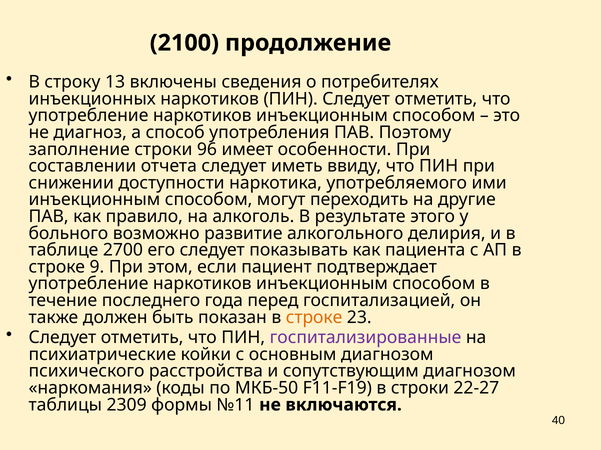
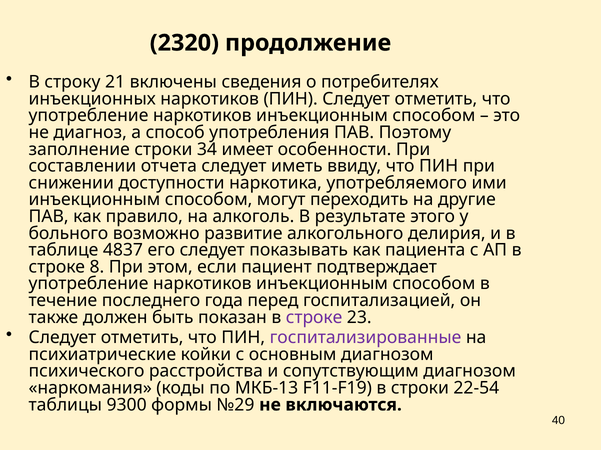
2100: 2100 -> 2320
13: 13 -> 21
96: 96 -> 34
2700: 2700 -> 4837
9: 9 -> 8
строке at (314, 318) colour: orange -> purple
МКБ-50: МКБ-50 -> МКБ-13
22-27: 22-27 -> 22-54
2309: 2309 -> 9300
№11: №11 -> №29
